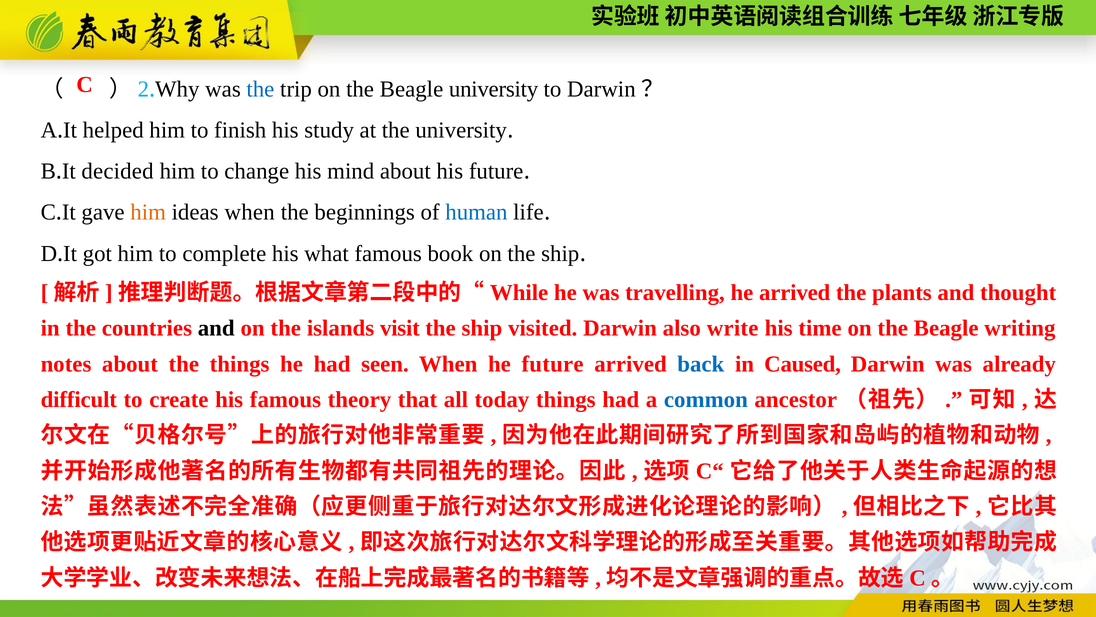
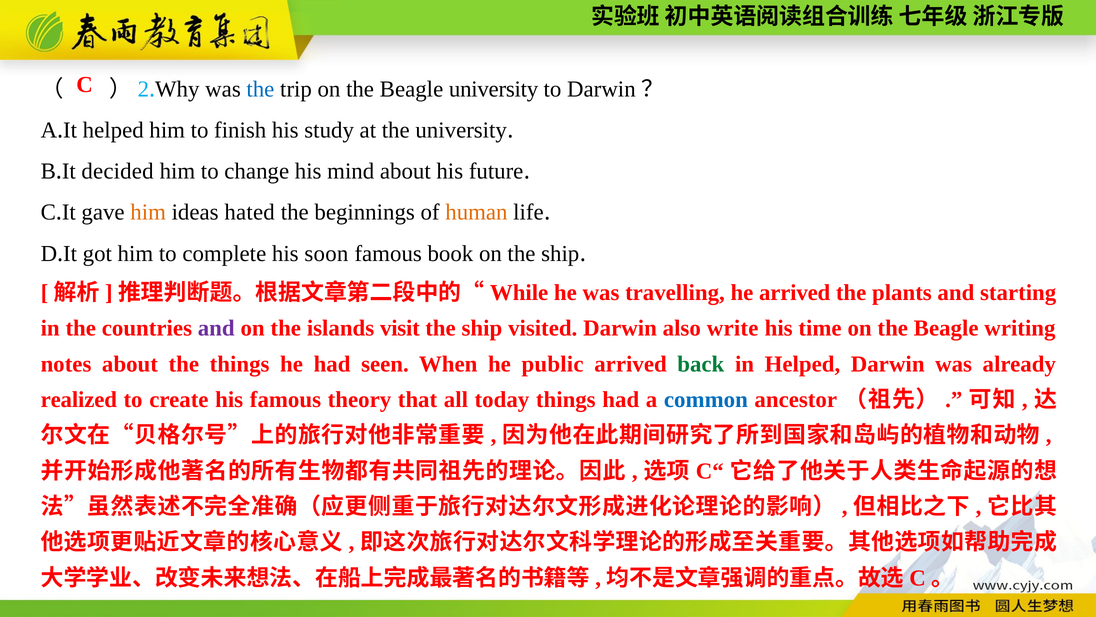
ideas when: when -> hated
human colour: blue -> orange
what: what -> soon
thought: thought -> starting
and at (216, 328) colour: black -> purple
he future: future -> public
back colour: blue -> green
in Caused: Caused -> Helped
difficult: difficult -> realized
